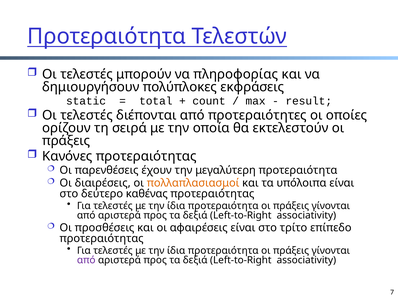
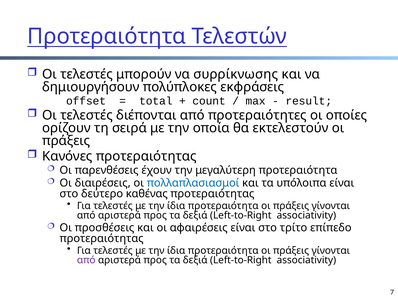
πληροφορίας: πληροφορίας -> συρρίκνωσης
static: static -> offset
πολλαπλασιασμοί colour: orange -> blue
